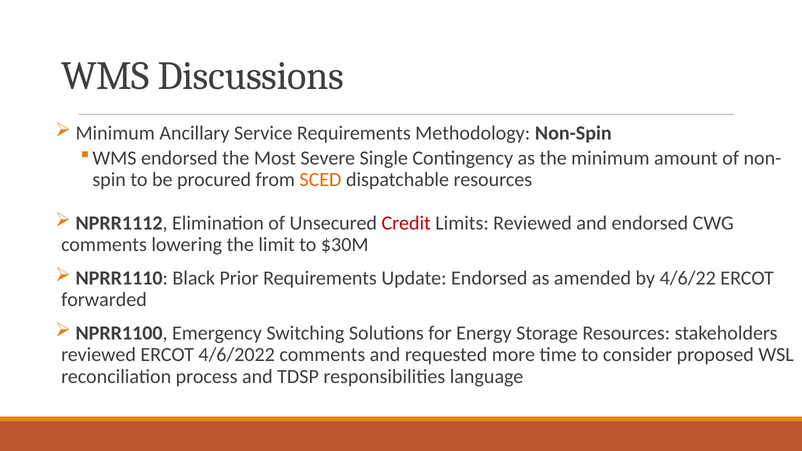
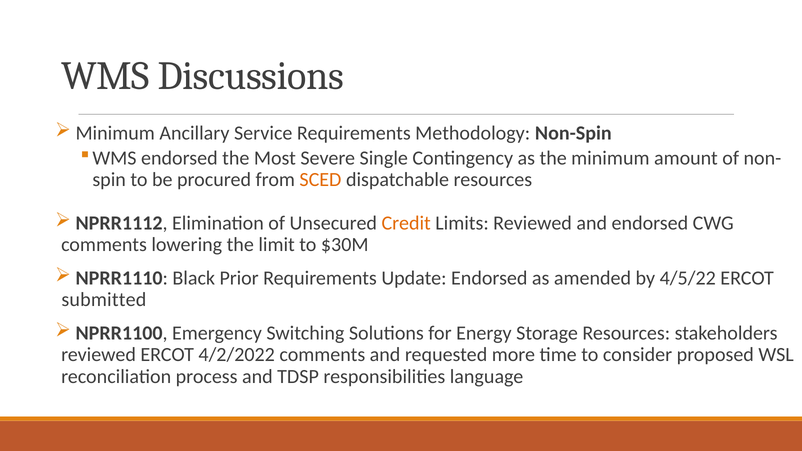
Credit colour: red -> orange
4/6/22: 4/6/22 -> 4/5/22
forwarded: forwarded -> submitted
4/6/2022: 4/6/2022 -> 4/2/2022
